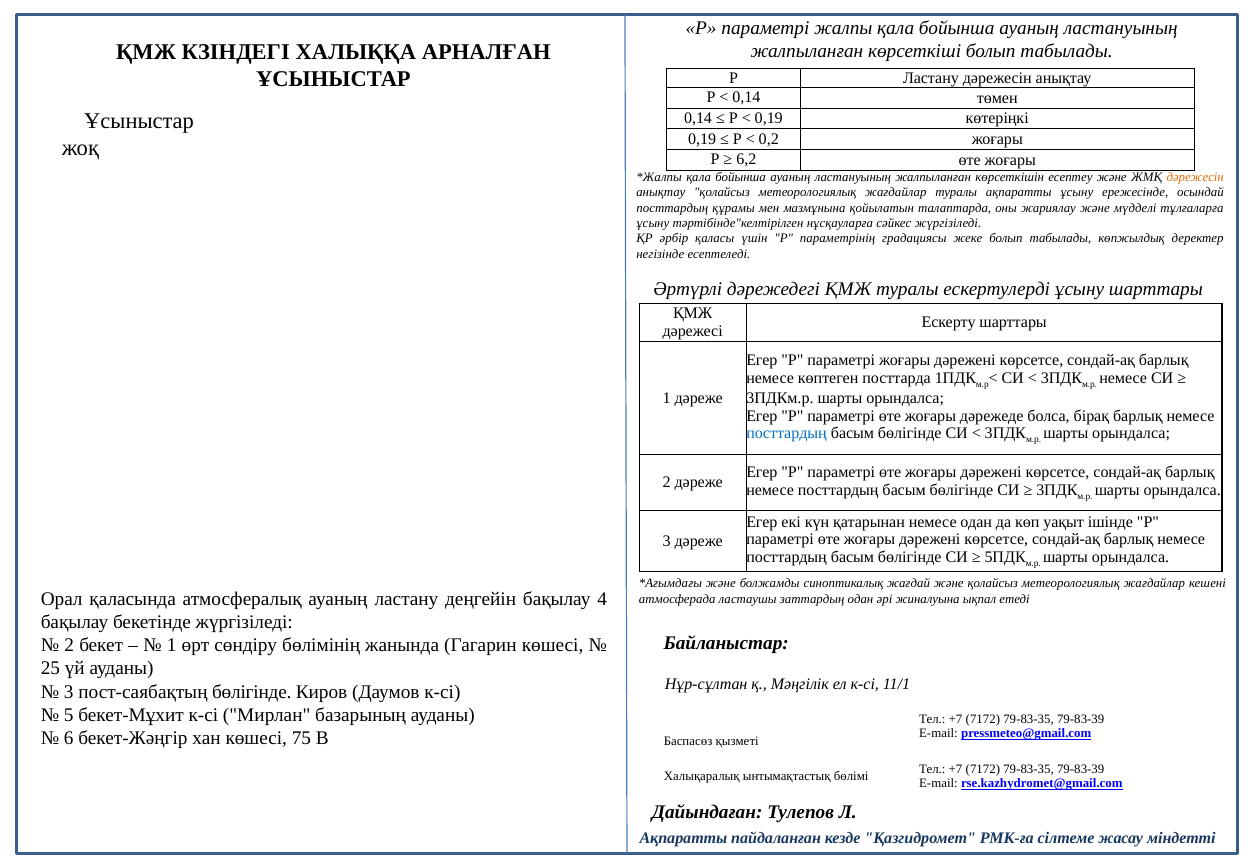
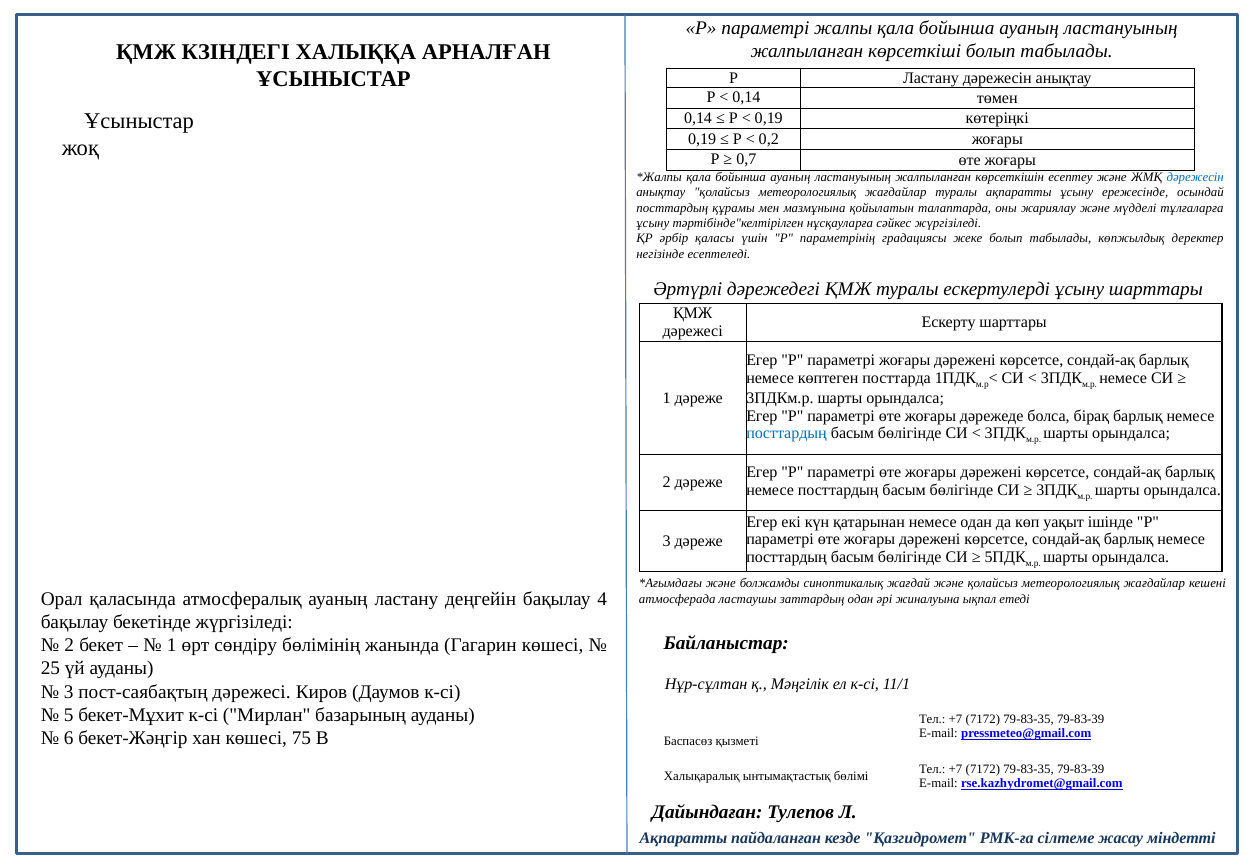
6,2: 6,2 -> 0,7
дәрежесін at (1195, 177) colour: orange -> blue
пост-саябақтың бөлігінде: бөлігінде -> дәрежесі
